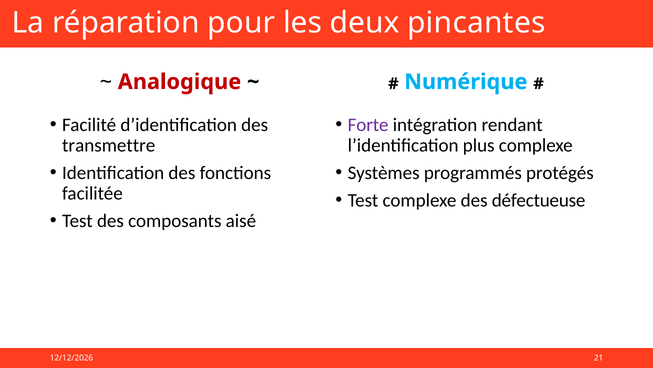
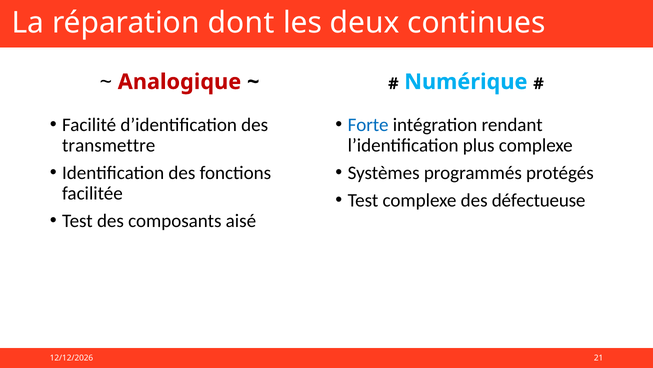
pour: pour -> dont
pincantes: pincantes -> continues
Forte colour: purple -> blue
